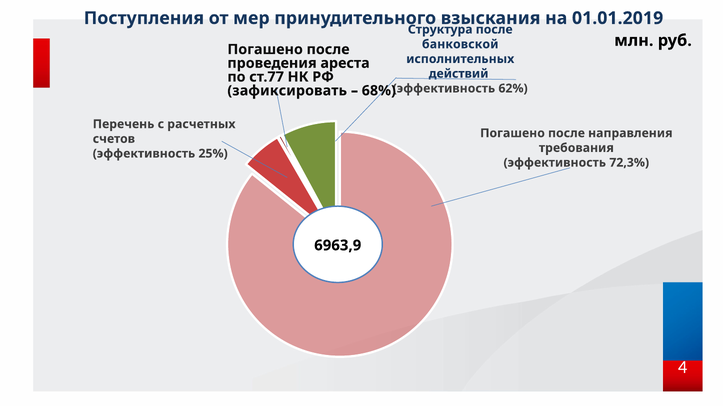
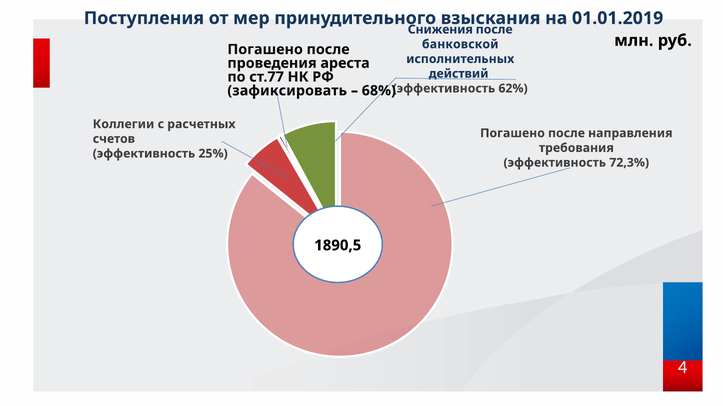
Структура: Структура -> Снижения
Перечень: Перечень -> Коллегии
6963,9: 6963,9 -> 1890,5
